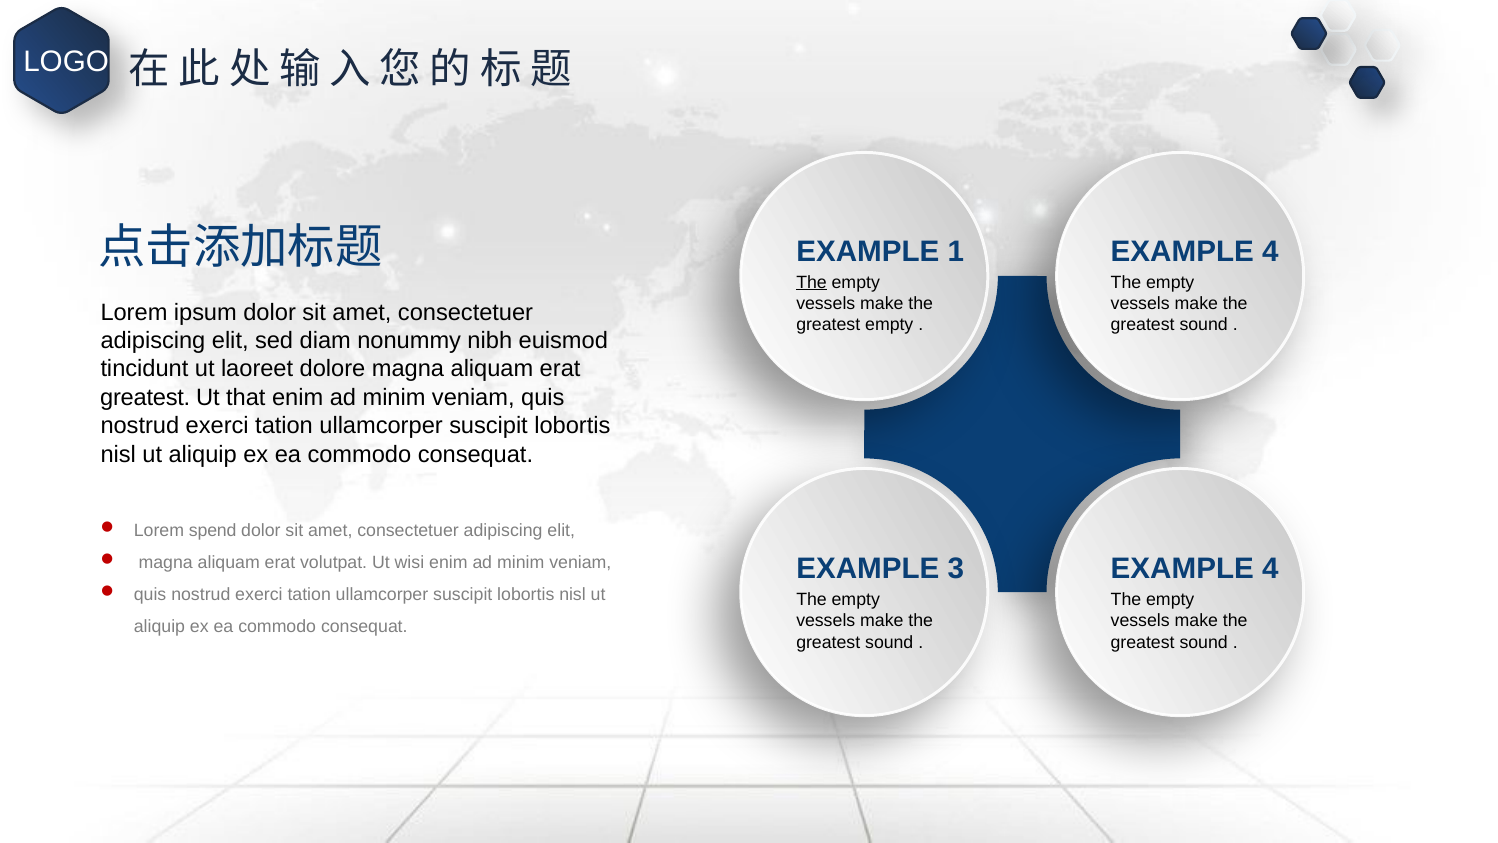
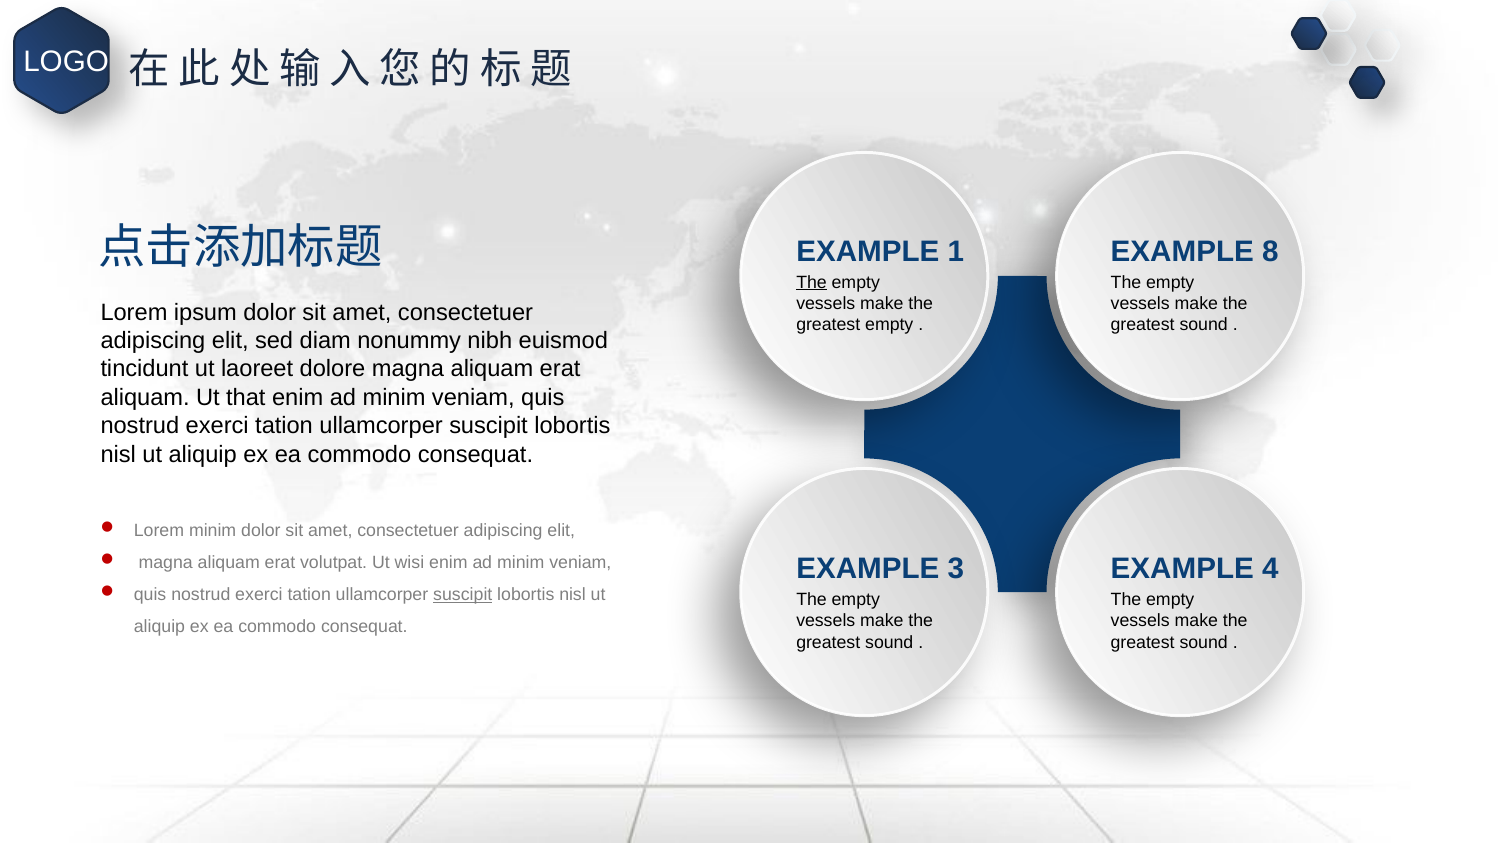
4 at (1270, 251): 4 -> 8
greatest at (145, 397): greatest -> aliquam
Lorem spend: spend -> minim
suscipit at (463, 594) underline: none -> present
